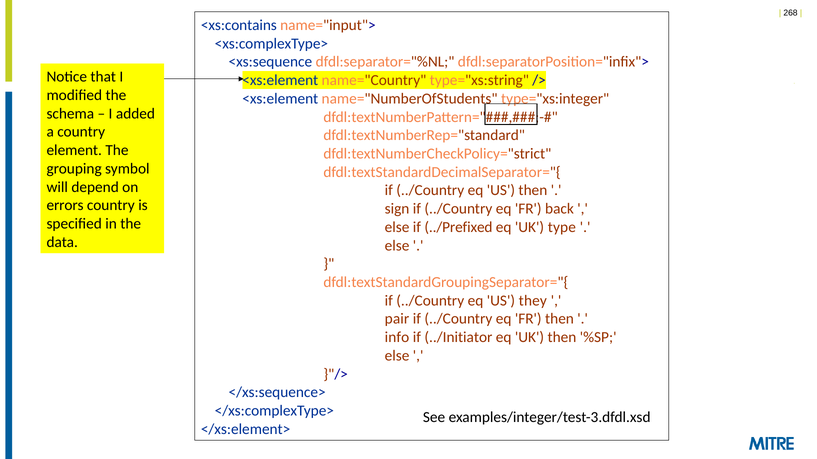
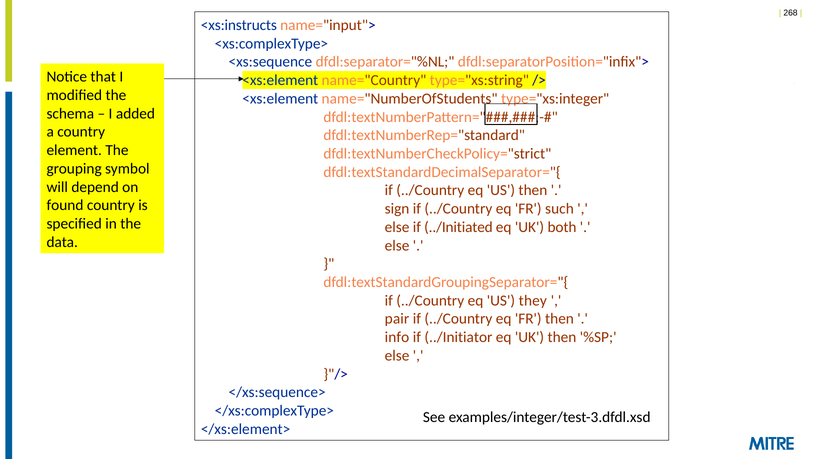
<xs:contains: <xs:contains -> <xs:instructs
errors: errors -> found
back: back -> such
../Prefixed: ../Prefixed -> ../Initiated
type: type -> both
